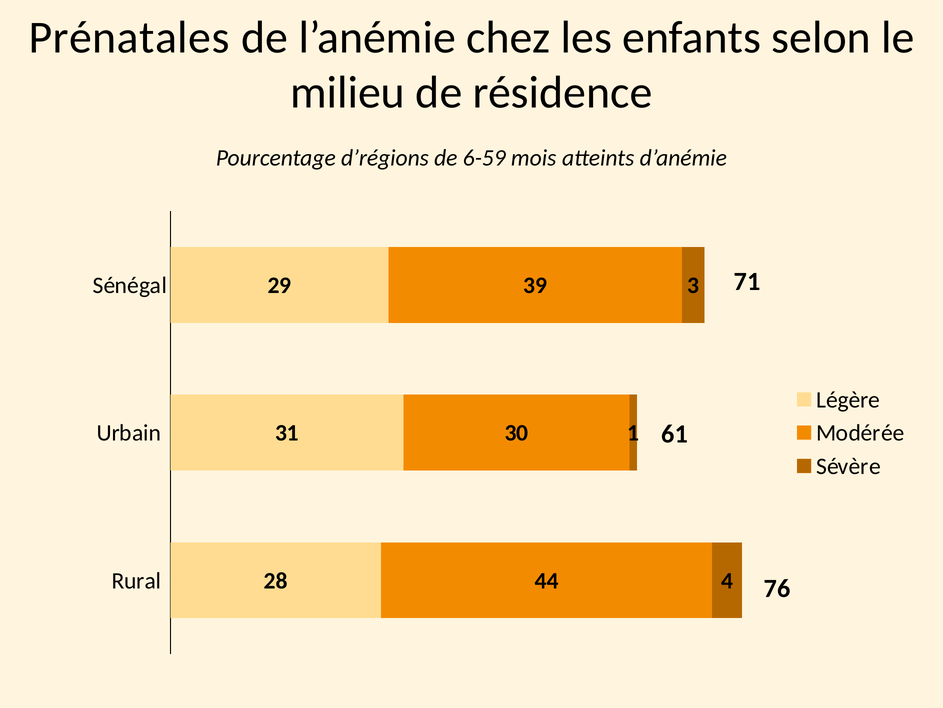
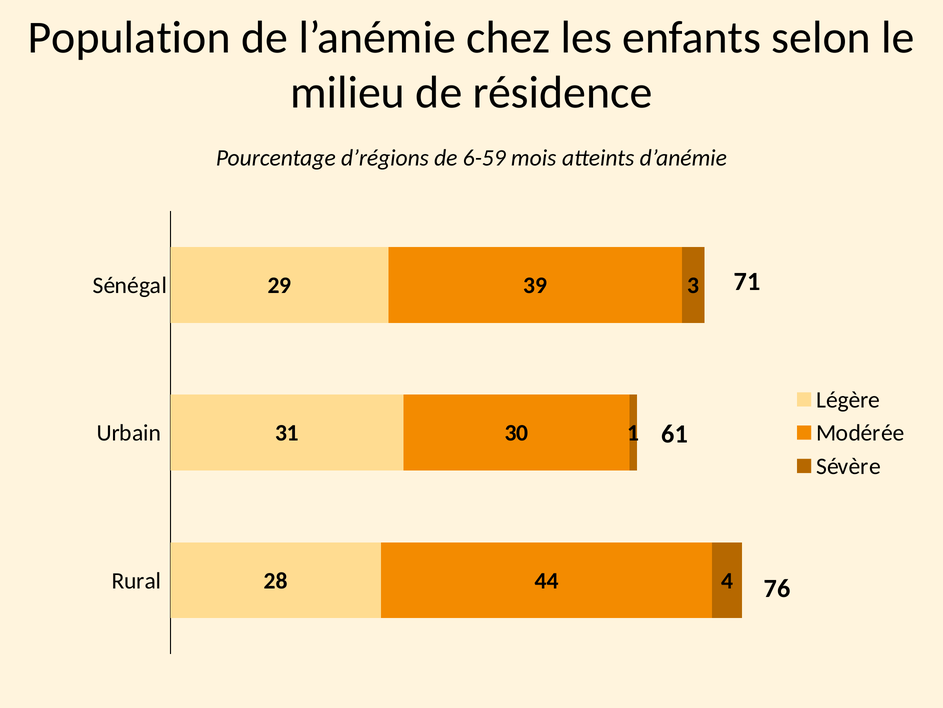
Prénatales: Prénatales -> Population
